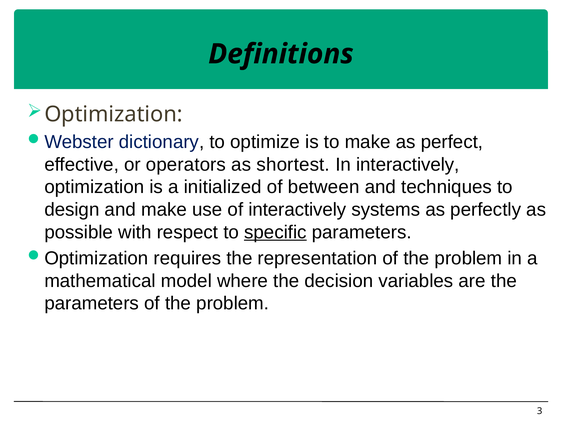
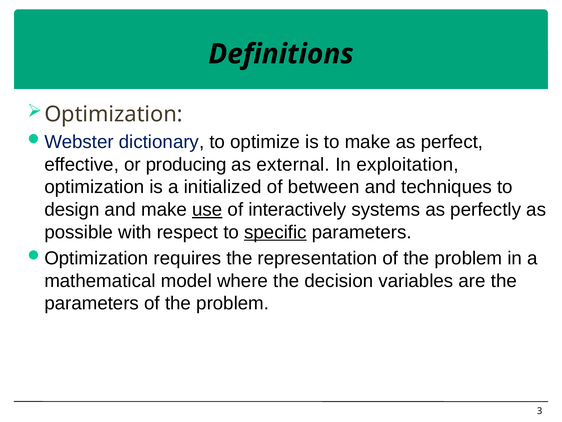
operators: operators -> producing
shortest: shortest -> external
In interactively: interactively -> exploitation
use underline: none -> present
